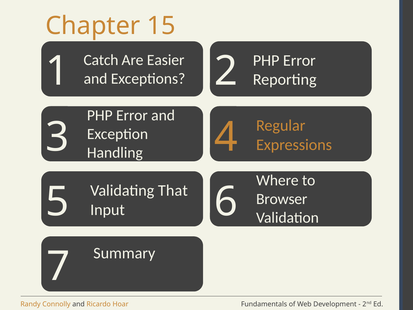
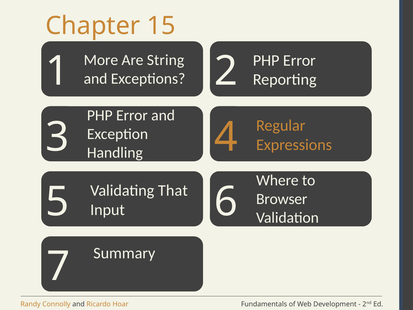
Catch: Catch -> More
Easier: Easier -> String
